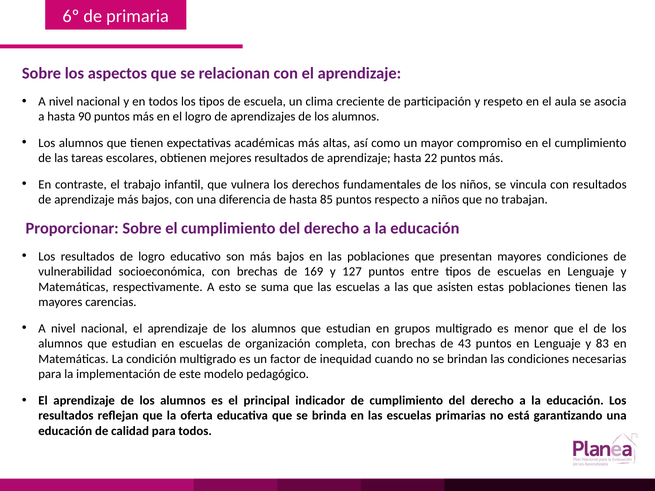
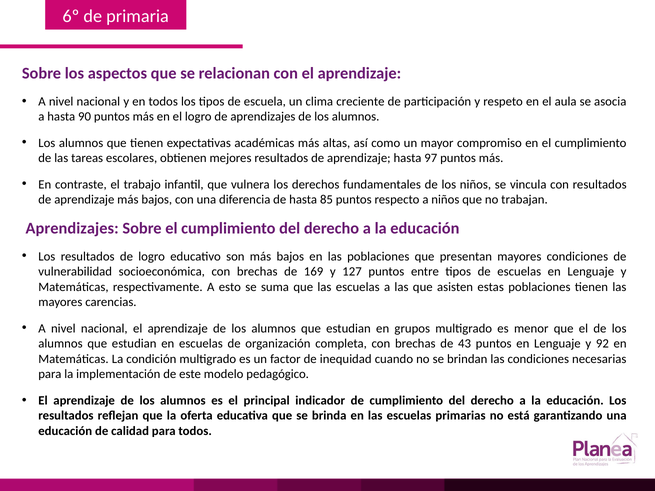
22: 22 -> 97
Proporcionar at (72, 228): Proporcionar -> Aprendizajes
83: 83 -> 92
